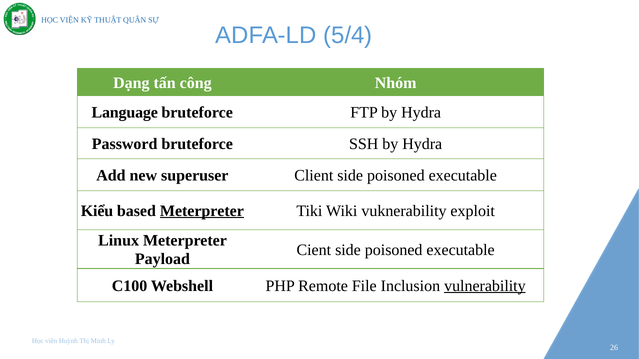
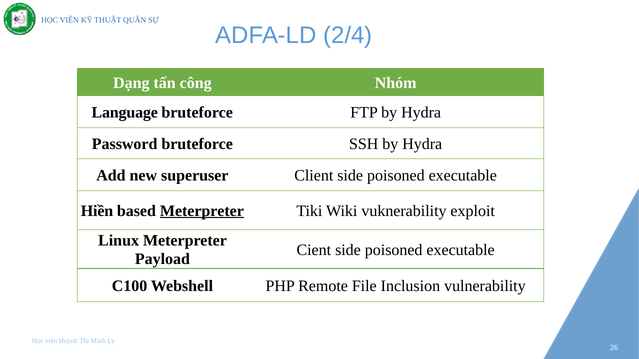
5/4: 5/4 -> 2/4
Kiểu: Kiểu -> Hiền
vulnerability underline: present -> none
